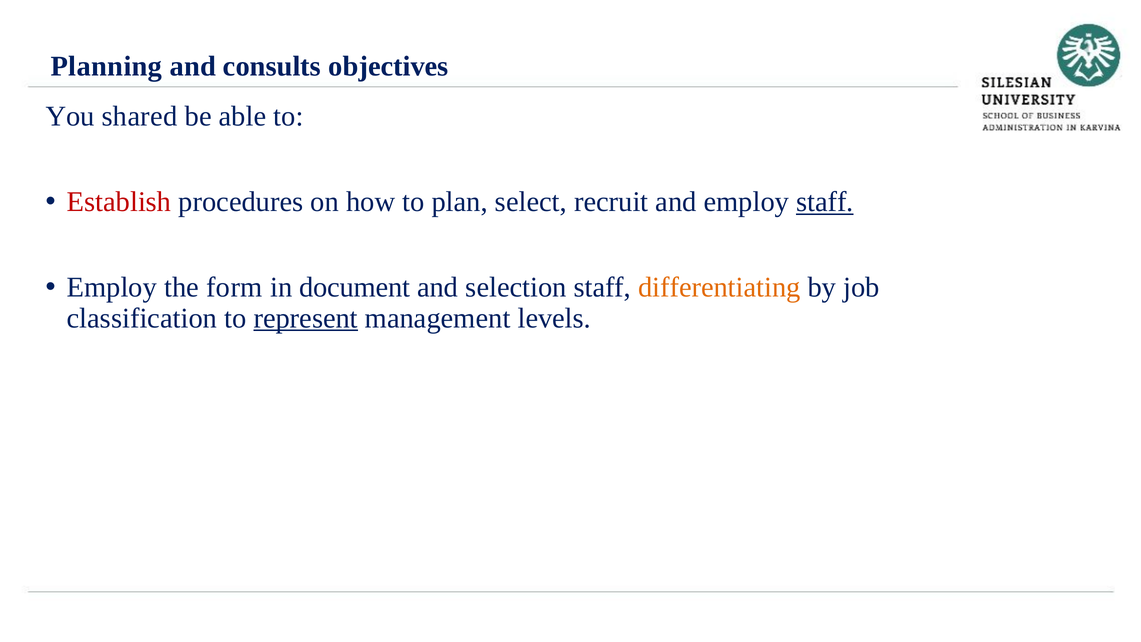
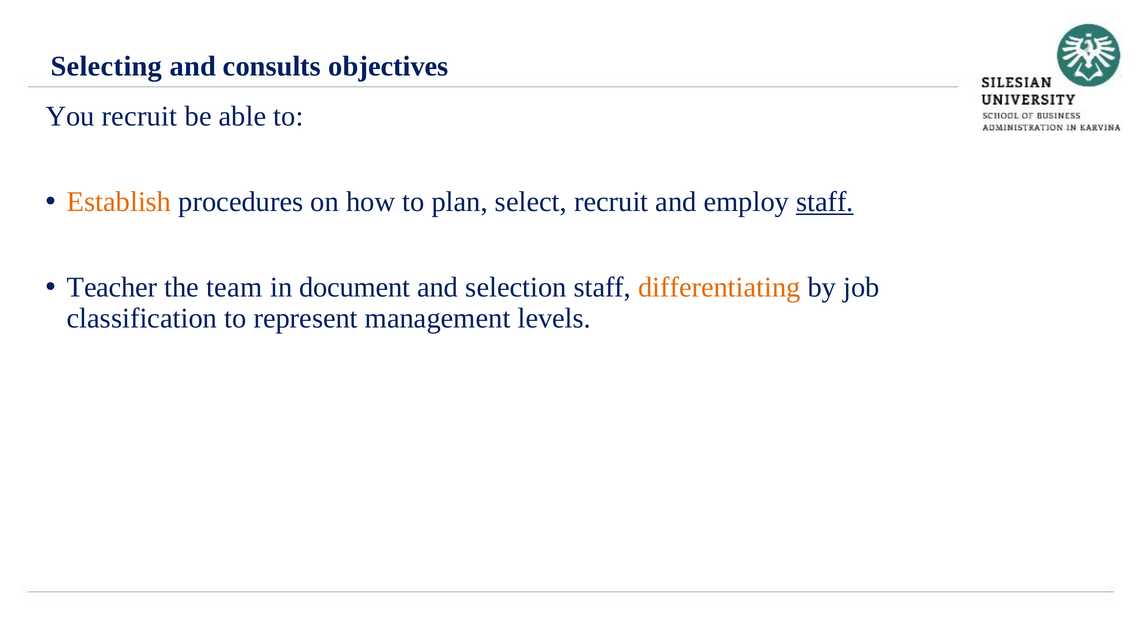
Planning: Planning -> Selecting
You shared: shared -> recruit
Establish colour: red -> orange
Employ at (112, 287): Employ -> Teacher
form: form -> team
represent underline: present -> none
